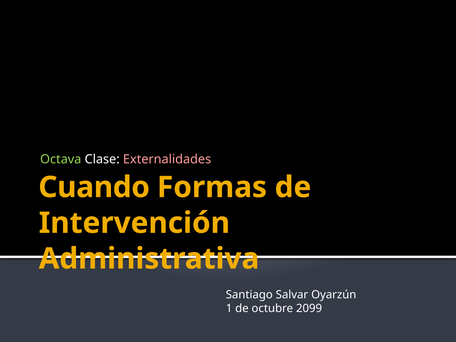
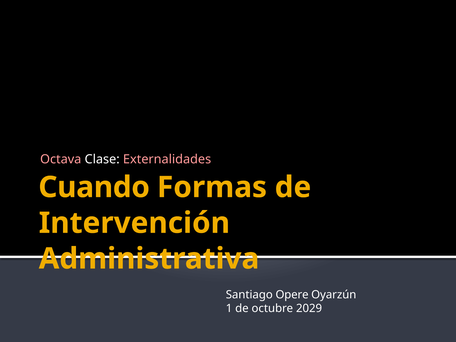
Octava colour: light green -> pink
Salvar: Salvar -> Opere
2099: 2099 -> 2029
